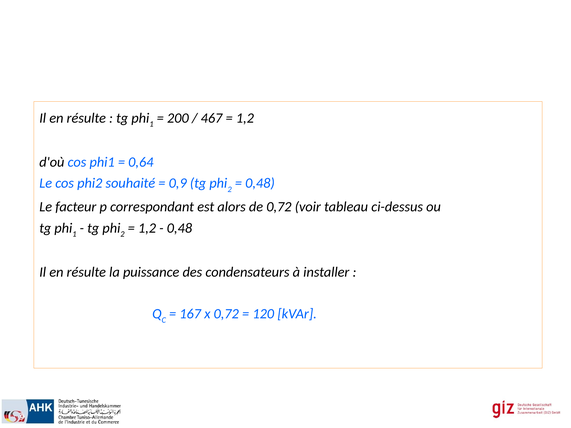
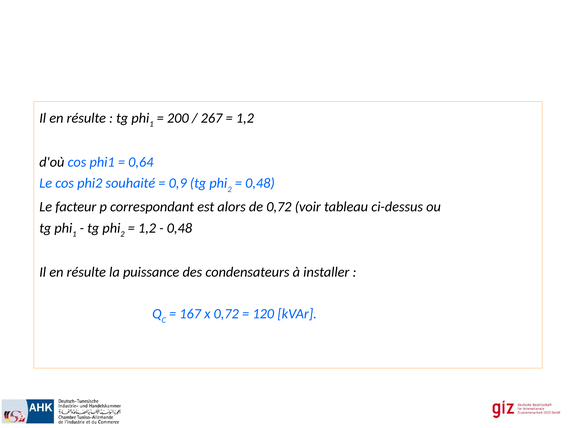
467: 467 -> 267
